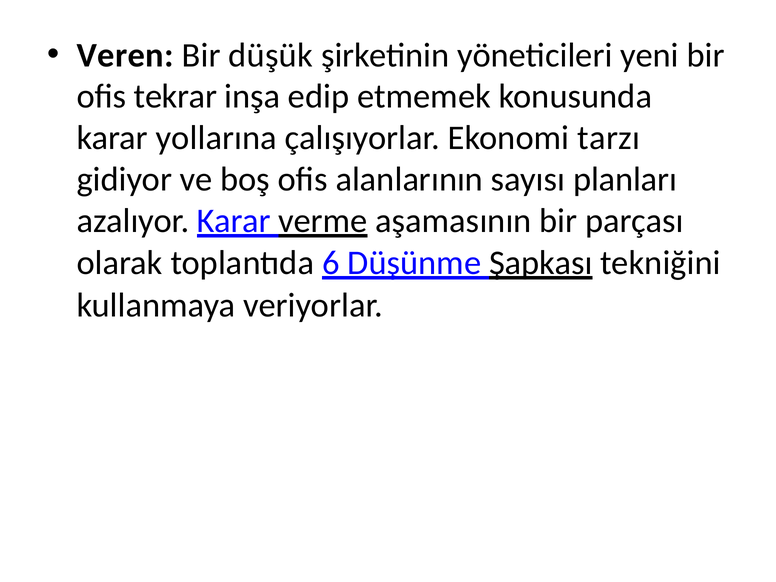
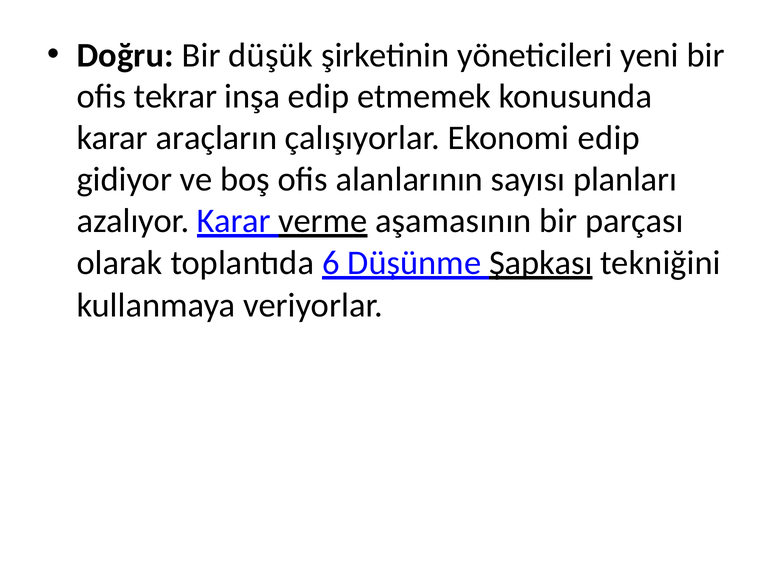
Veren: Veren -> Doğru
yollarına: yollarına -> araçların
Ekonomi tarzı: tarzı -> edip
